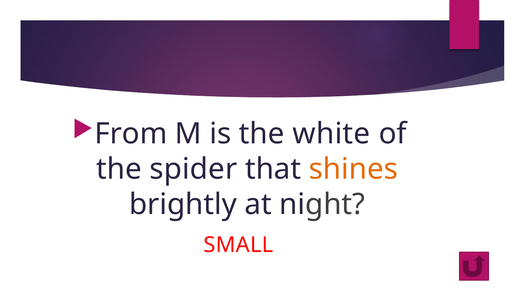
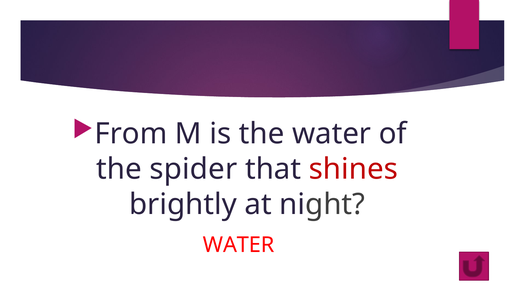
the white: white -> water
shines colour: orange -> red
SMALL at (238, 245): SMALL -> WATER
